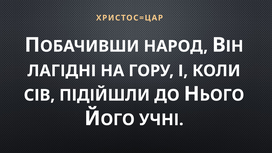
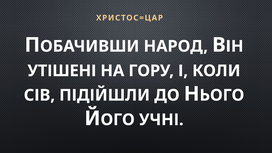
ЛАГІДНІ: ЛАГІДНІ -> УТІШЕНІ
